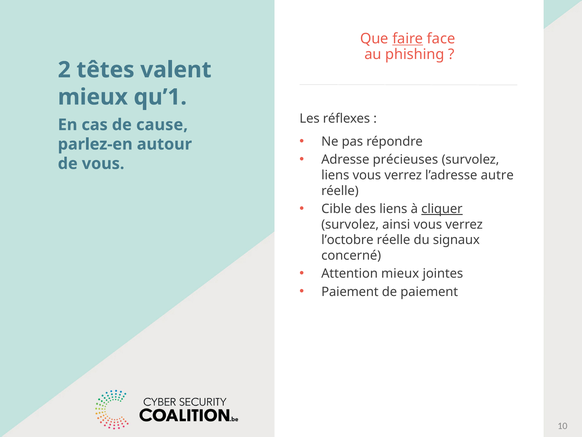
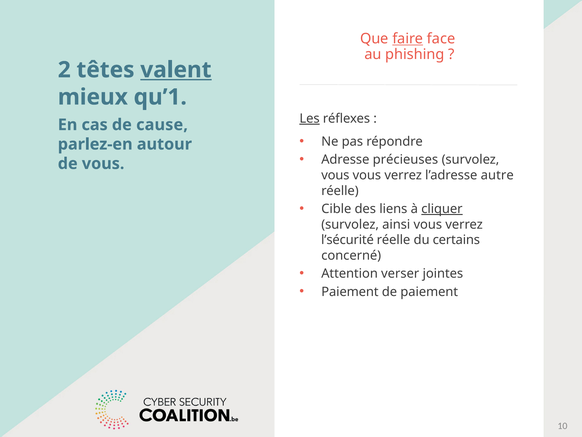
valent underline: none -> present
Les underline: none -> present
liens at (335, 175): liens -> vous
l’octobre: l’octobre -> l’sécurité
signaux: signaux -> certains
Attention mieux: mieux -> verser
